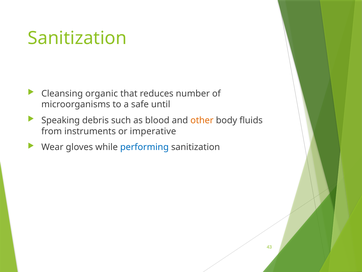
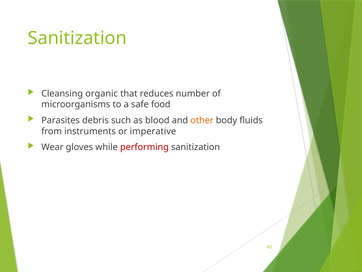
until: until -> food
Speaking: Speaking -> Parasites
performing colour: blue -> red
